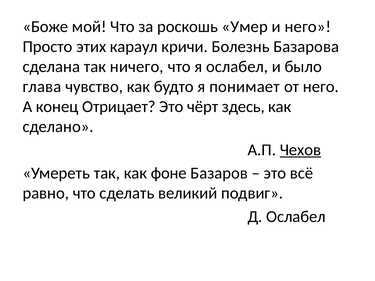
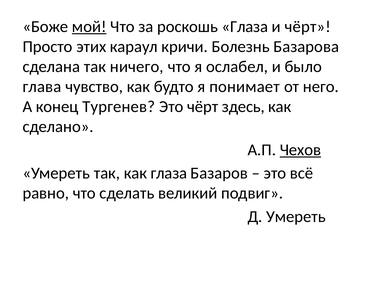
мой underline: none -> present
роскошь Умер: Умер -> Глаза
и него: него -> чёрт
Отрицает: Отрицает -> Тургенев
как фоне: фоне -> глаза
Д Ослабел: Ослабел -> Умереть
